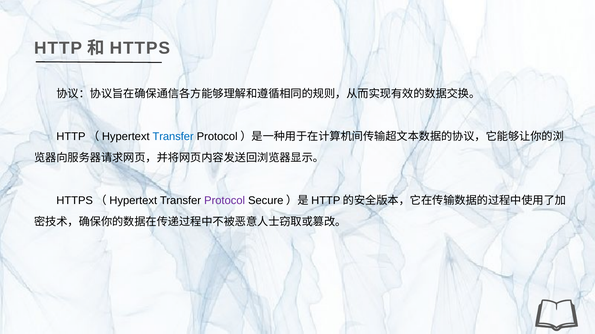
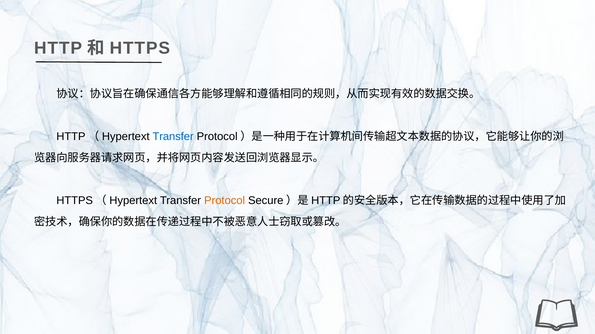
Protocol colour: purple -> orange
